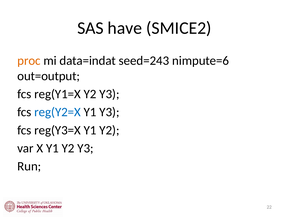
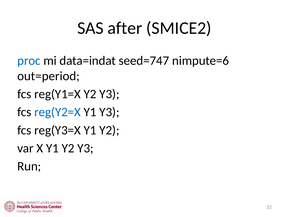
have: have -> after
proc colour: orange -> blue
seed=243: seed=243 -> seed=747
out=output: out=output -> out=period
